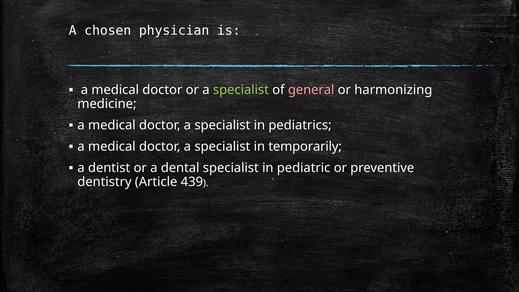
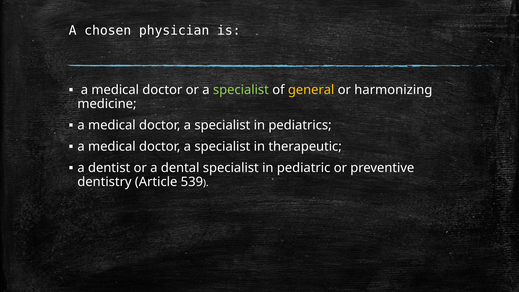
general colour: pink -> yellow
temporarily: temporarily -> therapeutic
439: 439 -> 539
